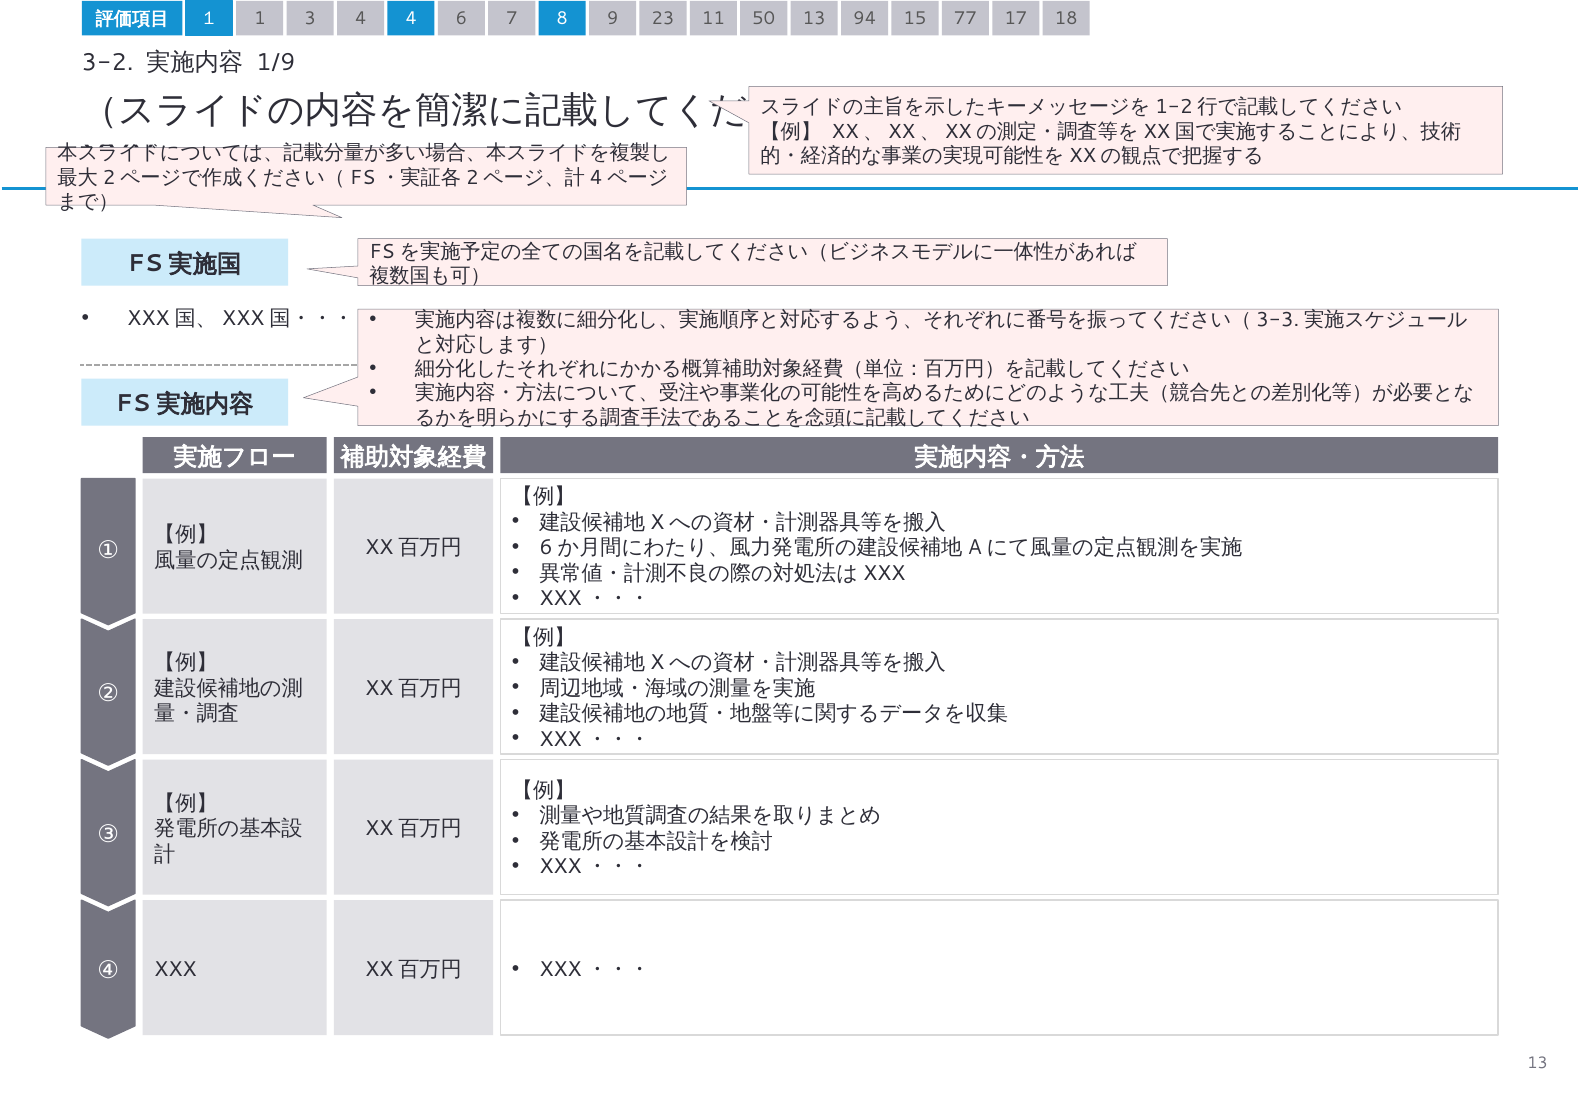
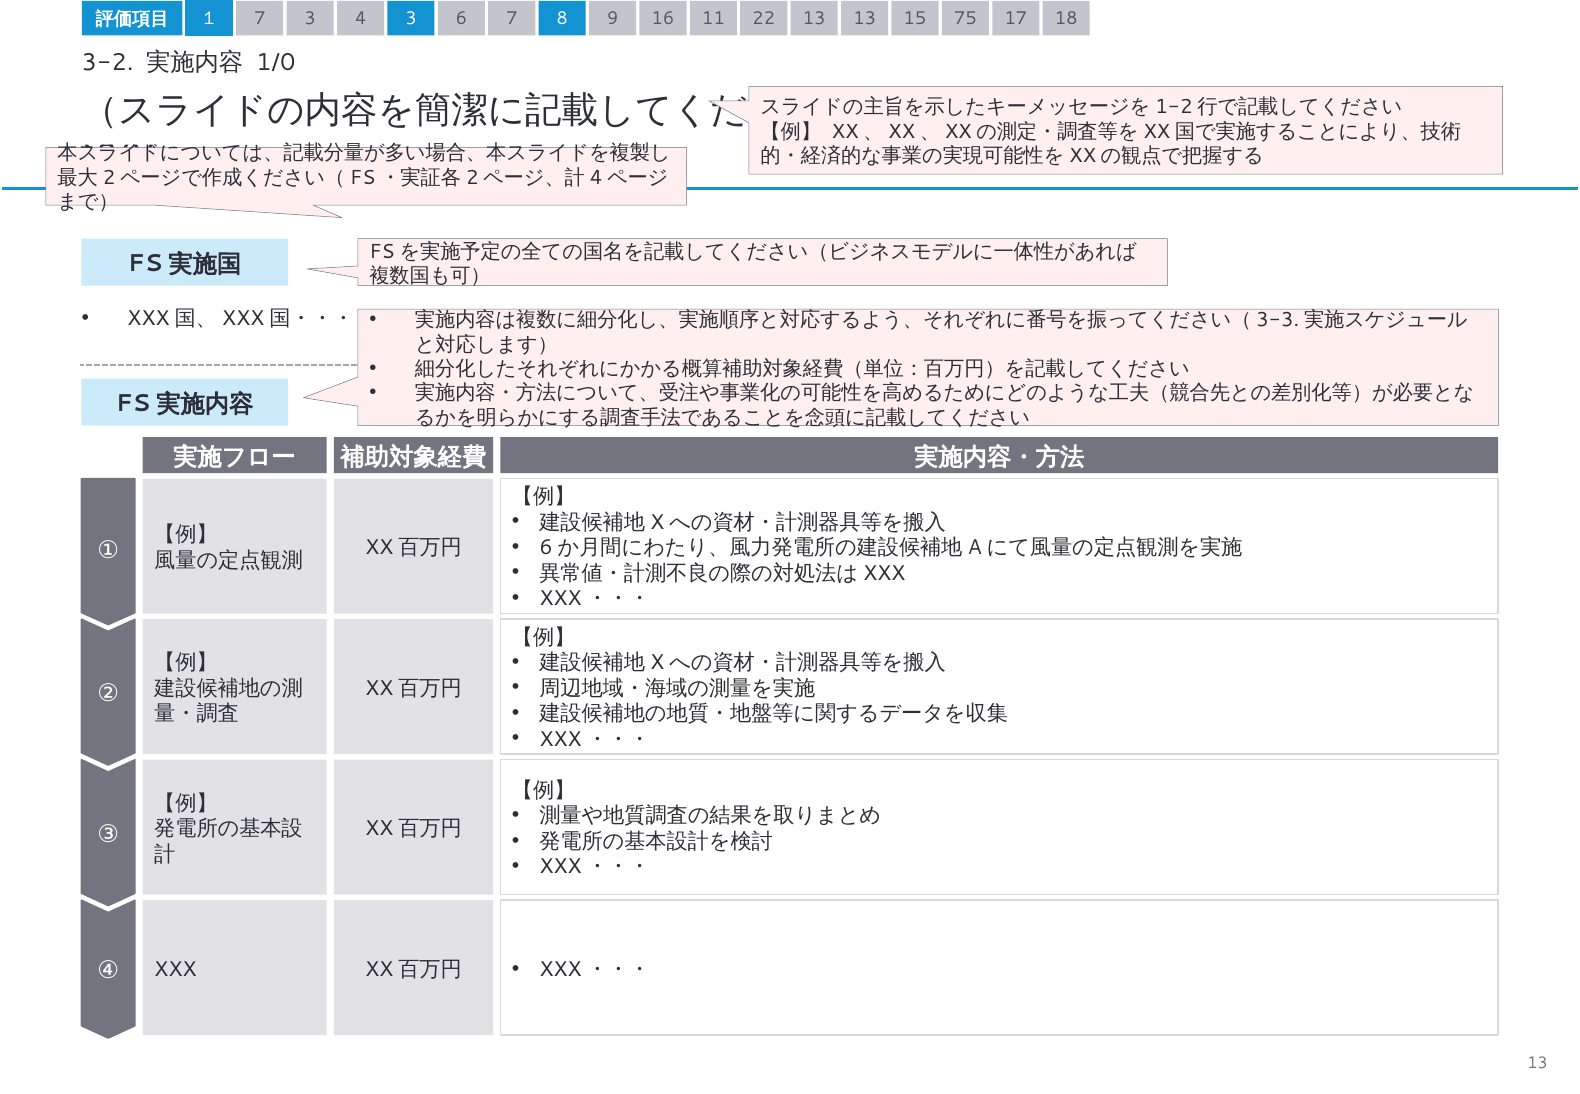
１ 1: 1 -> 7
4 4: 4 -> 3
23: 23 -> 16
50: 50 -> 22
13 94: 94 -> 13
77: 77 -> 75
1/9: 1/9 -> 1/0
